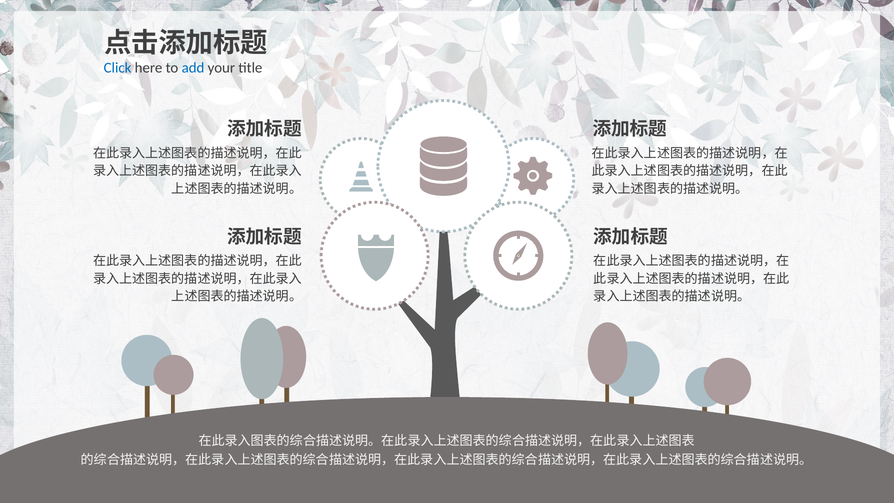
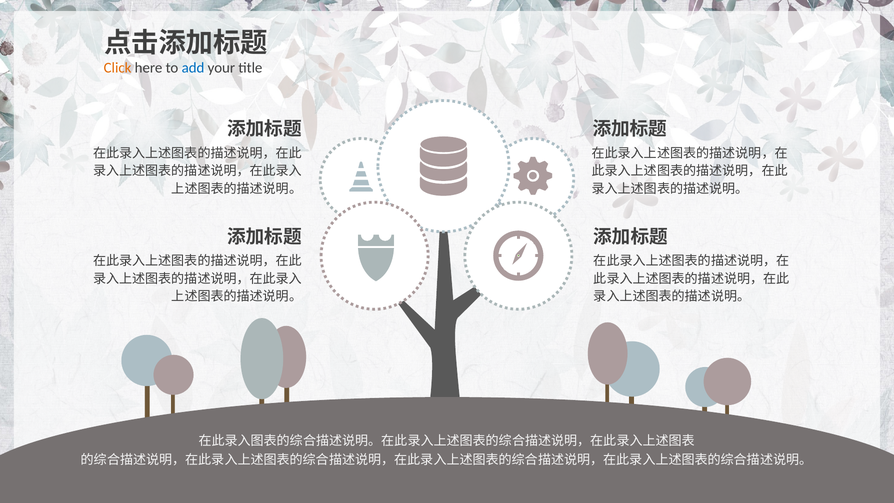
Click colour: blue -> orange
